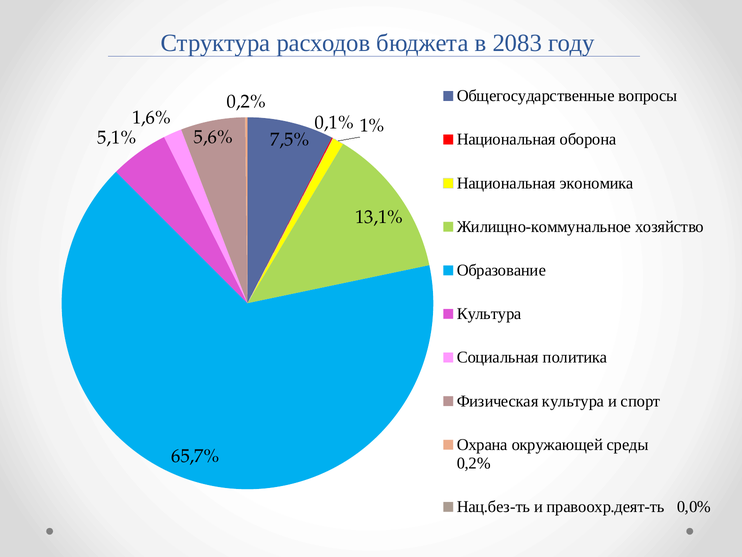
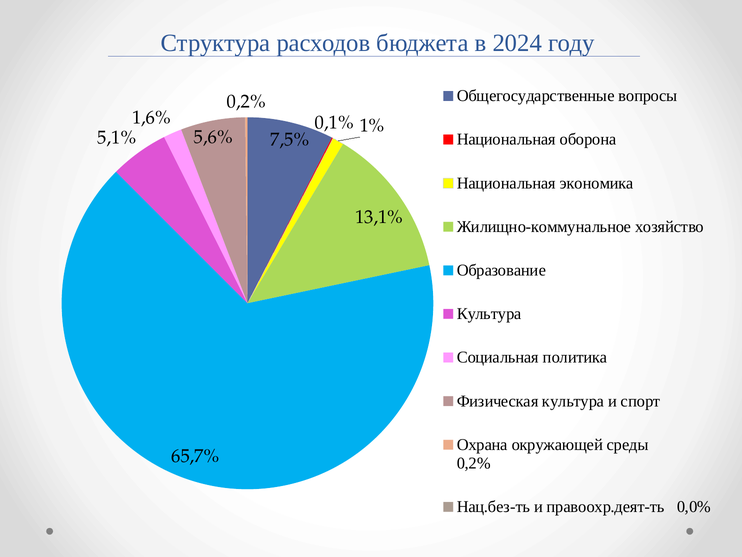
2083: 2083 -> 2024
